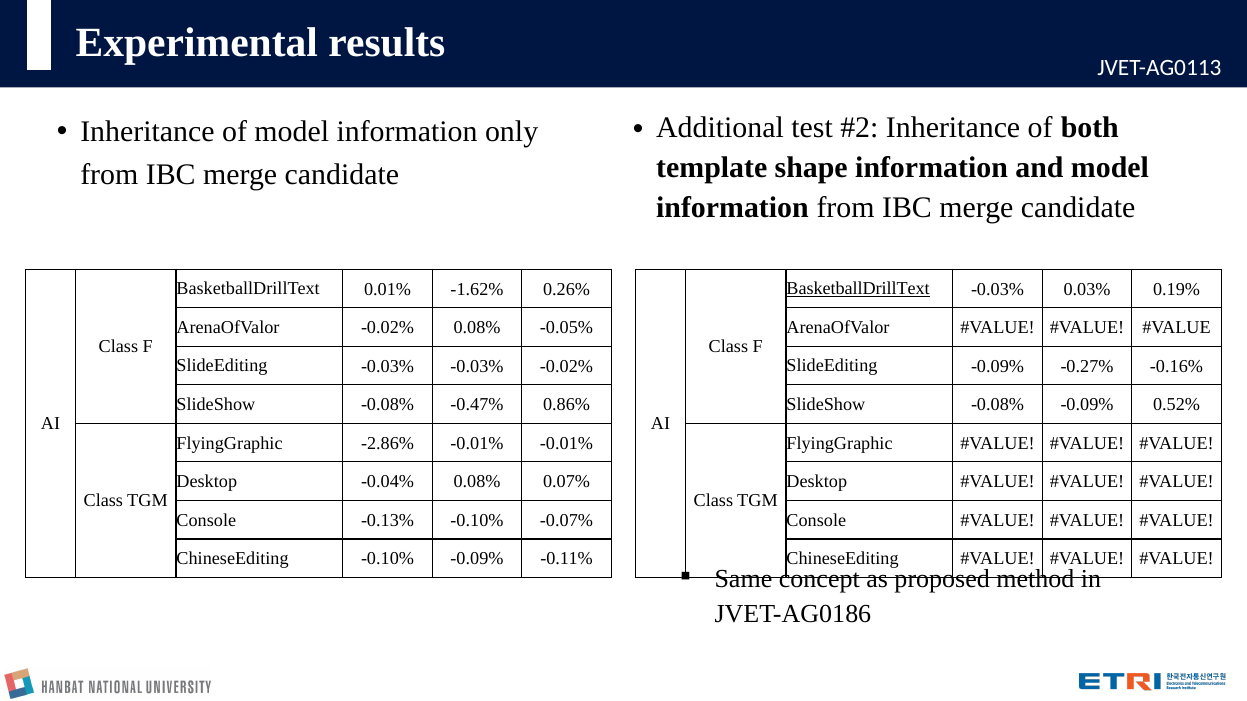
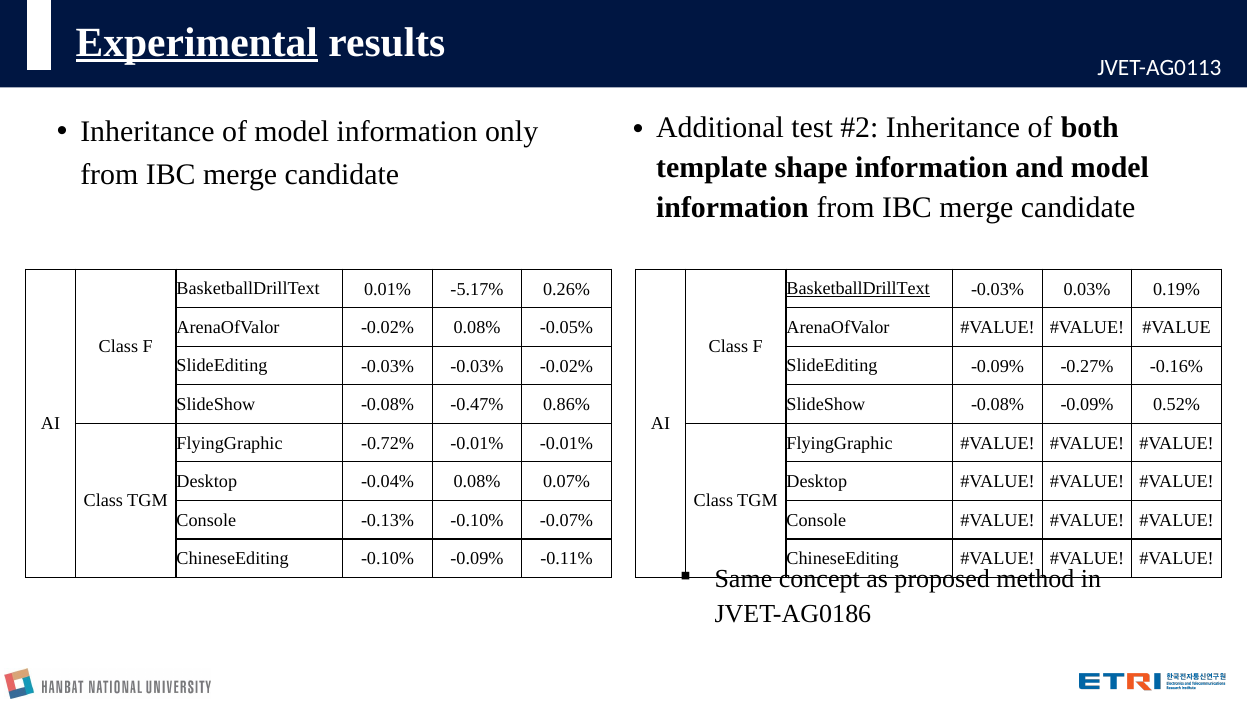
Experimental underline: none -> present
-1.62%: -1.62% -> -5.17%
-2.86%: -2.86% -> -0.72%
